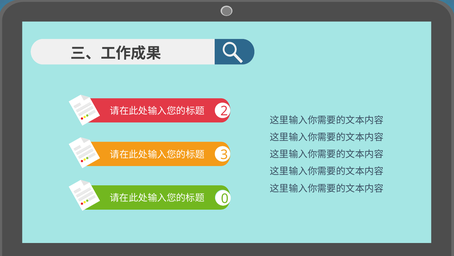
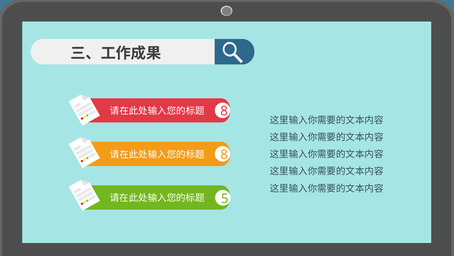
2 at (224, 111): 2 -> 8
3 at (224, 154): 3 -> 8
0: 0 -> 5
